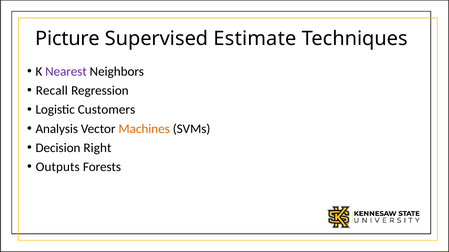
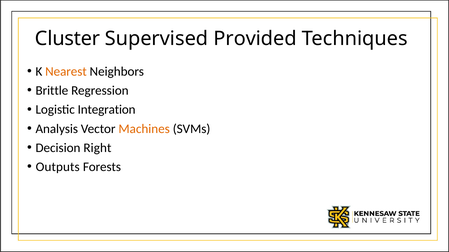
Picture: Picture -> Cluster
Estimate: Estimate -> Provided
Nearest colour: purple -> orange
Recall: Recall -> Brittle
Customers: Customers -> Integration
